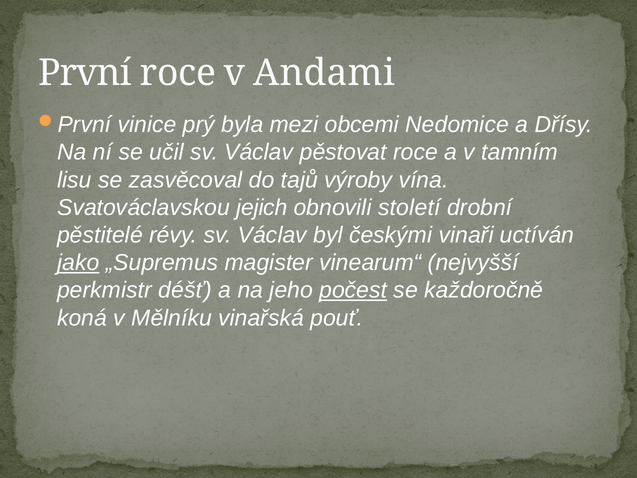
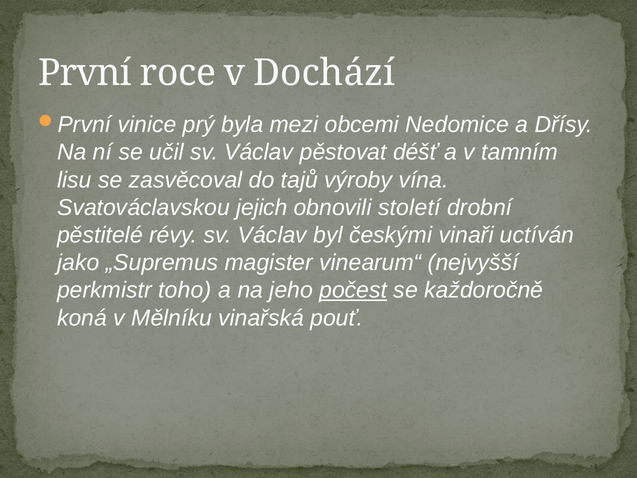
Andami: Andami -> Dochází
pěstovat roce: roce -> déšť
jako underline: present -> none
déšť: déšť -> toho
